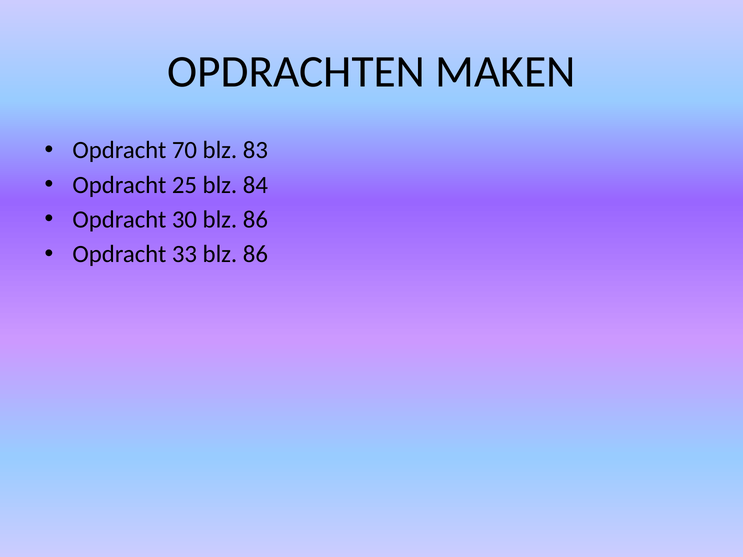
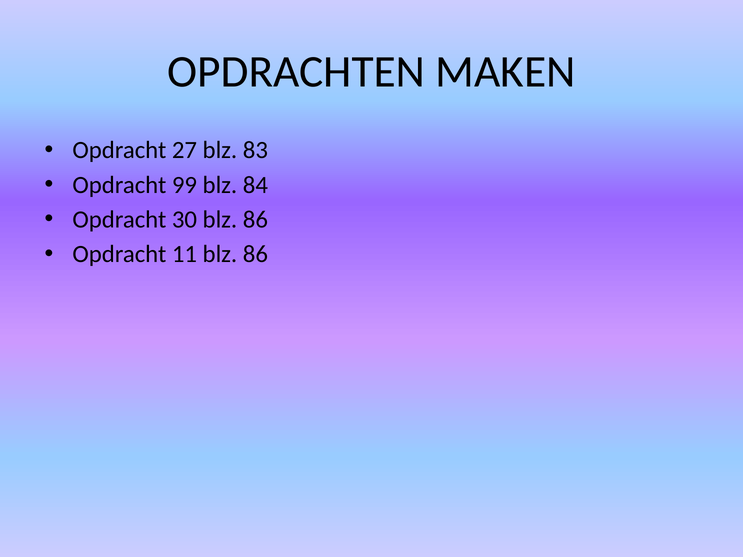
70: 70 -> 27
25: 25 -> 99
33: 33 -> 11
